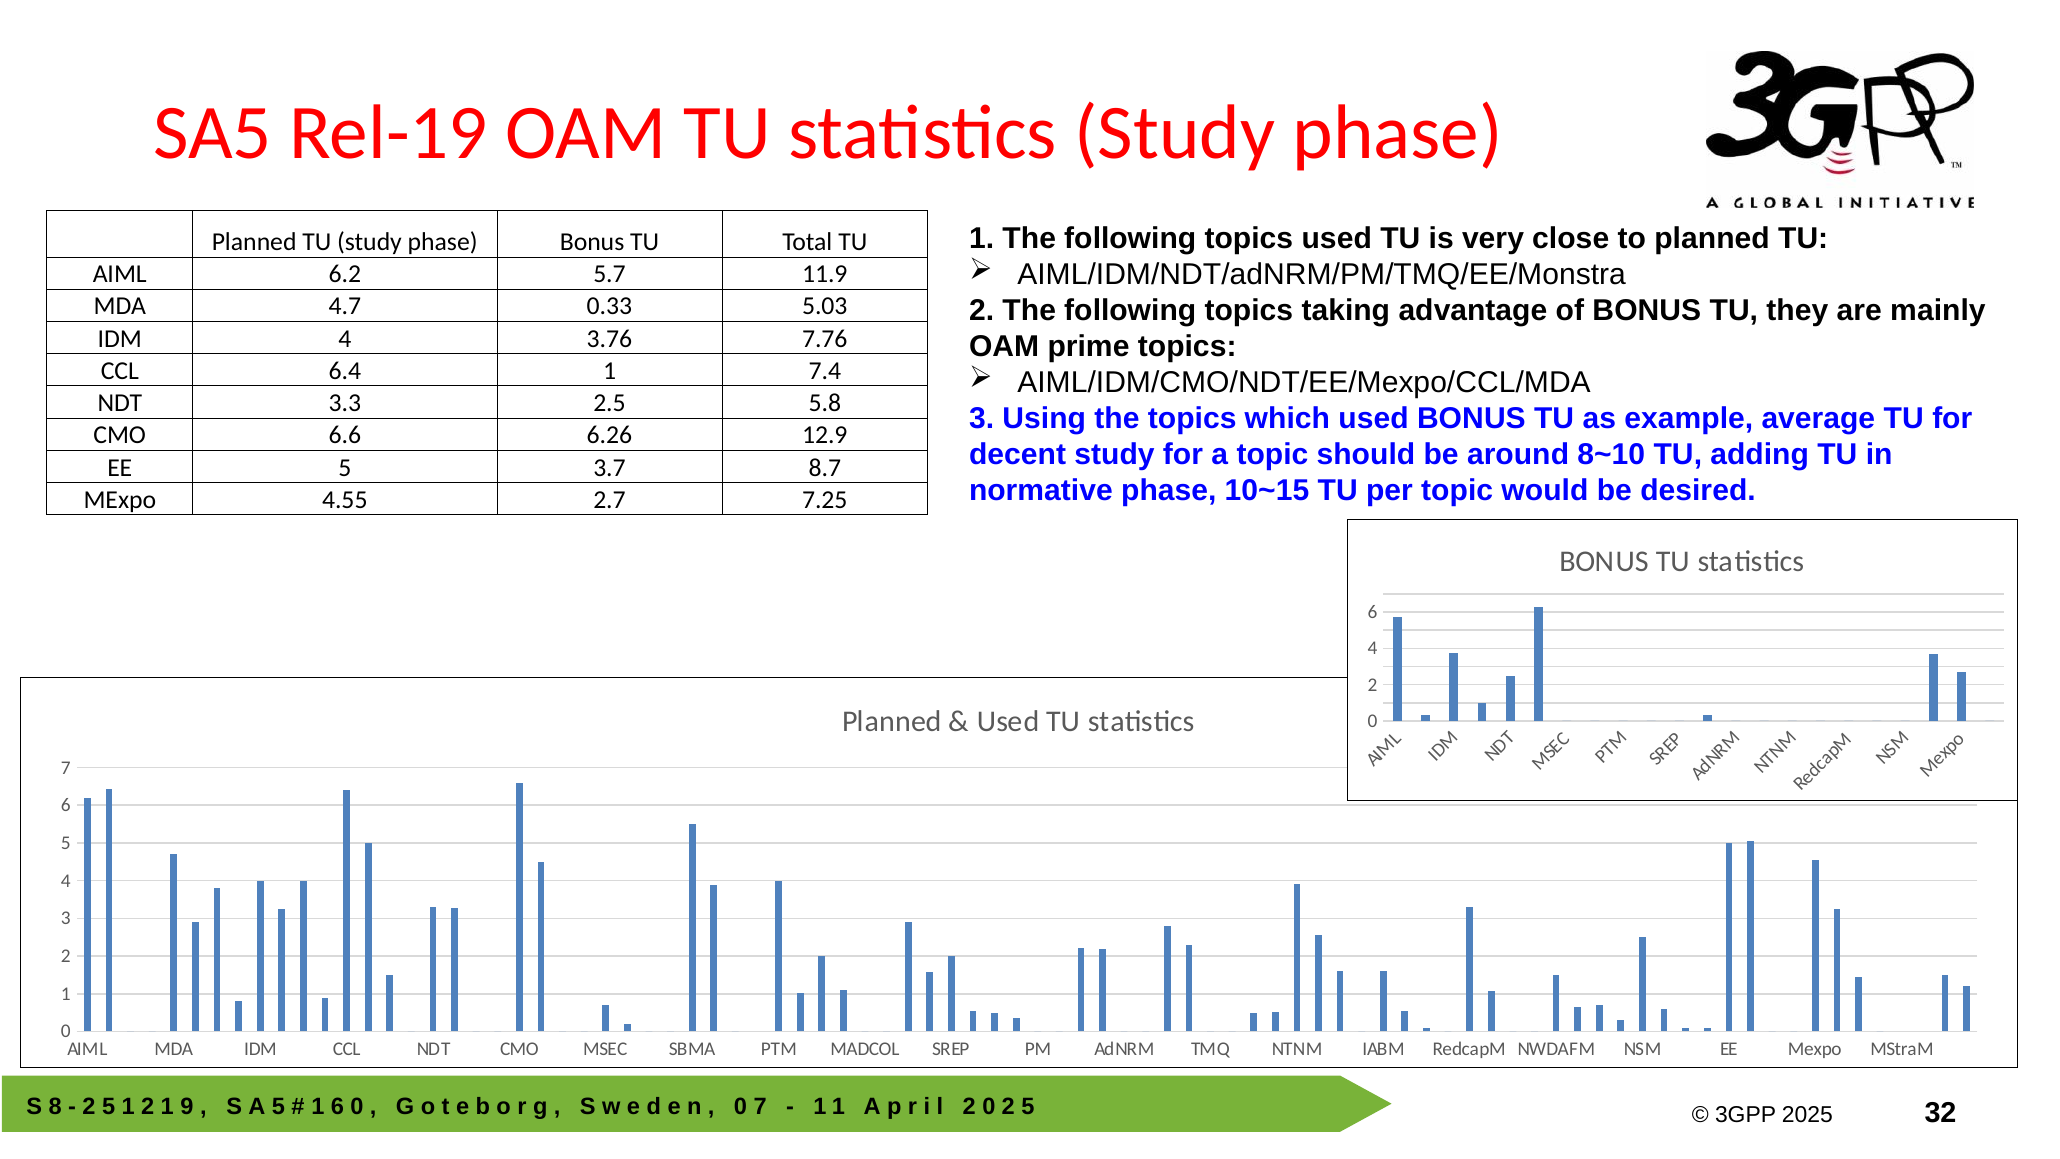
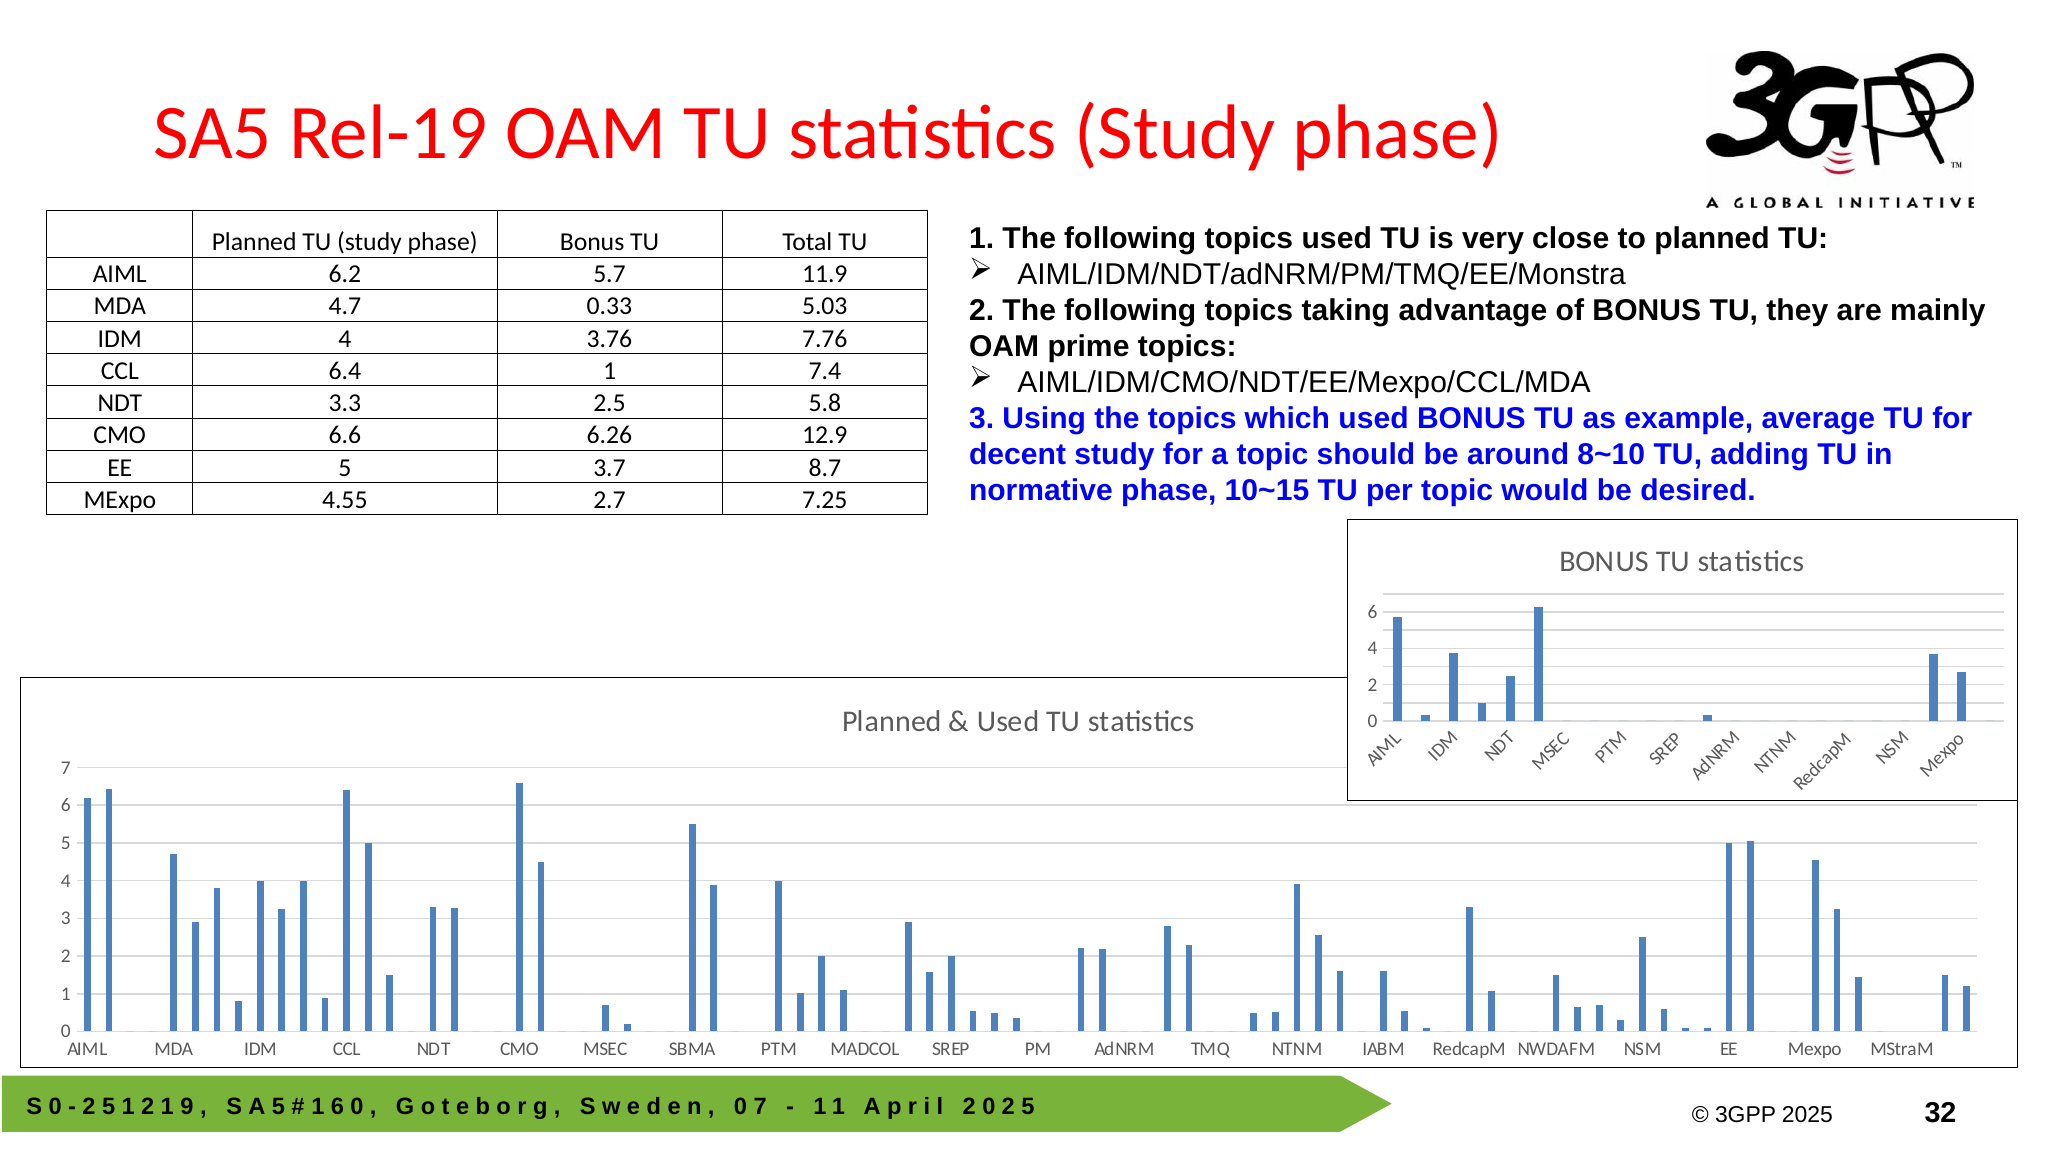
8 at (55, 1106): 8 -> 0
